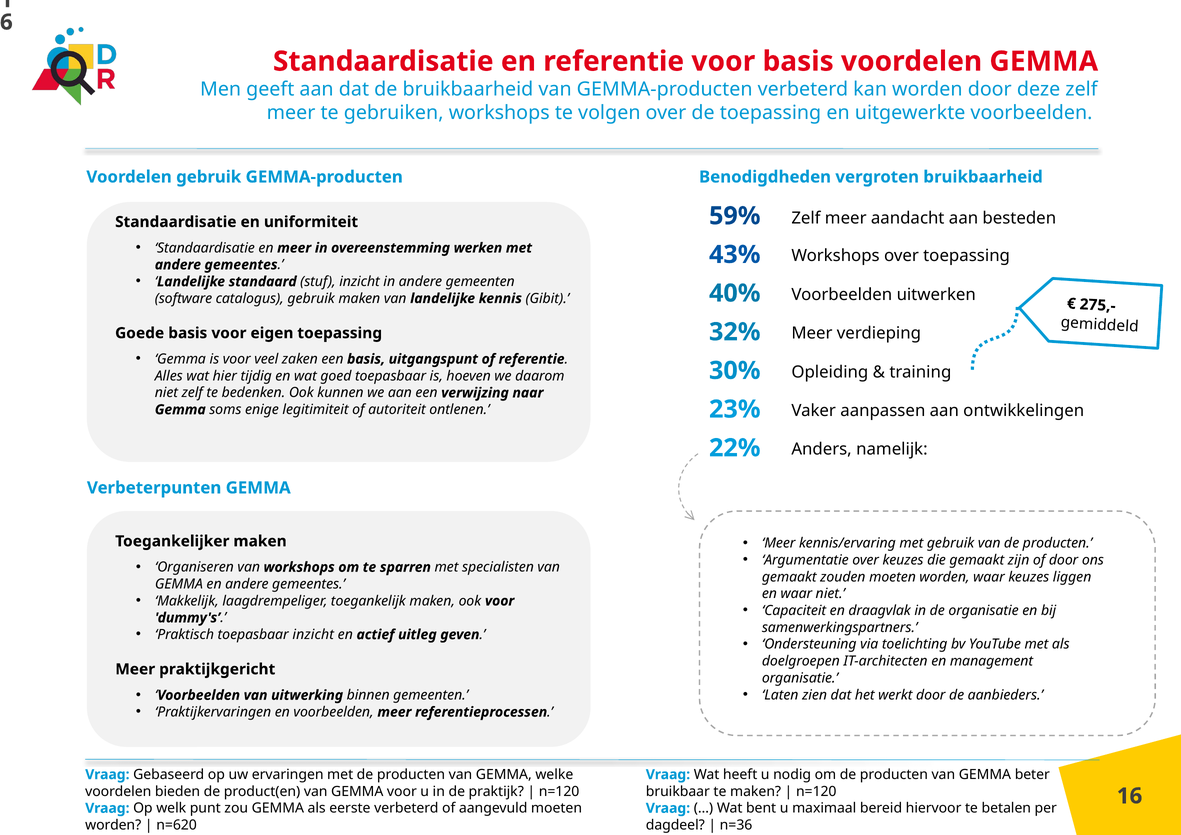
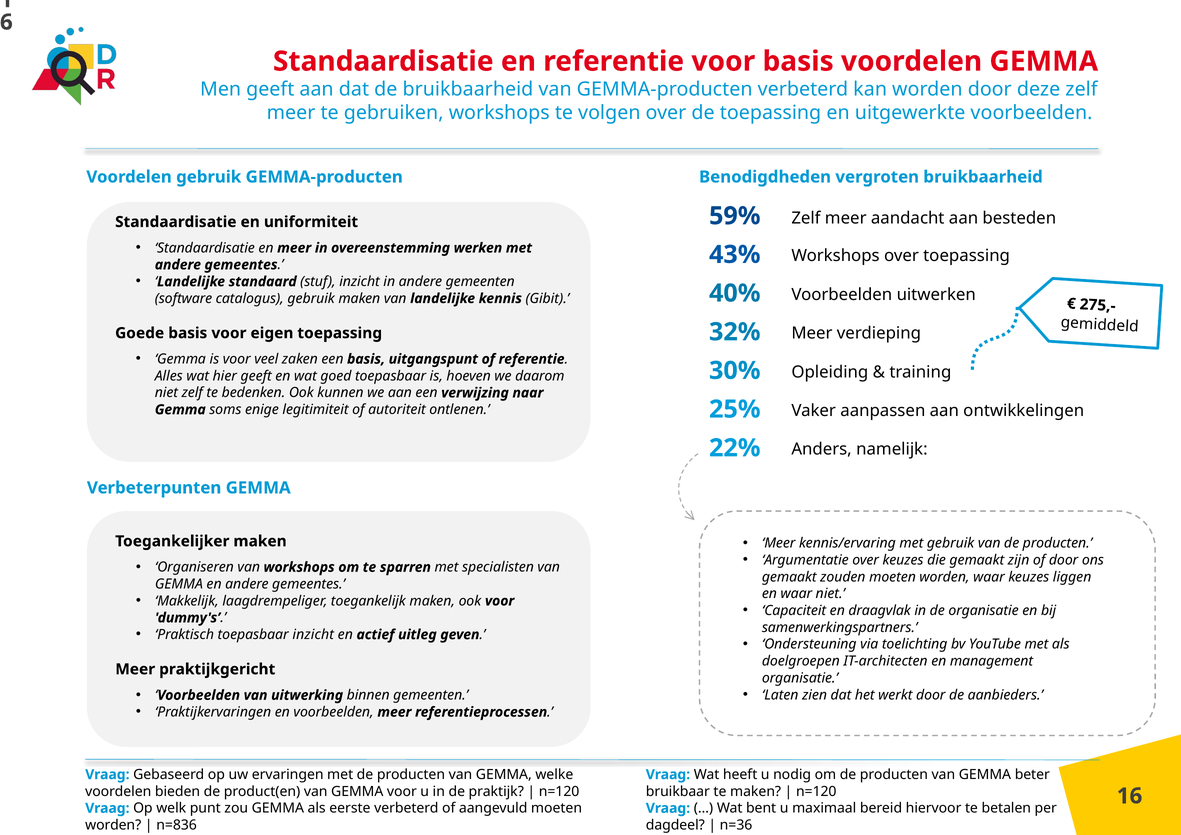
hier tijdig: tijdig -> geeft
23%: 23% -> 25%
n=620: n=620 -> n=836
